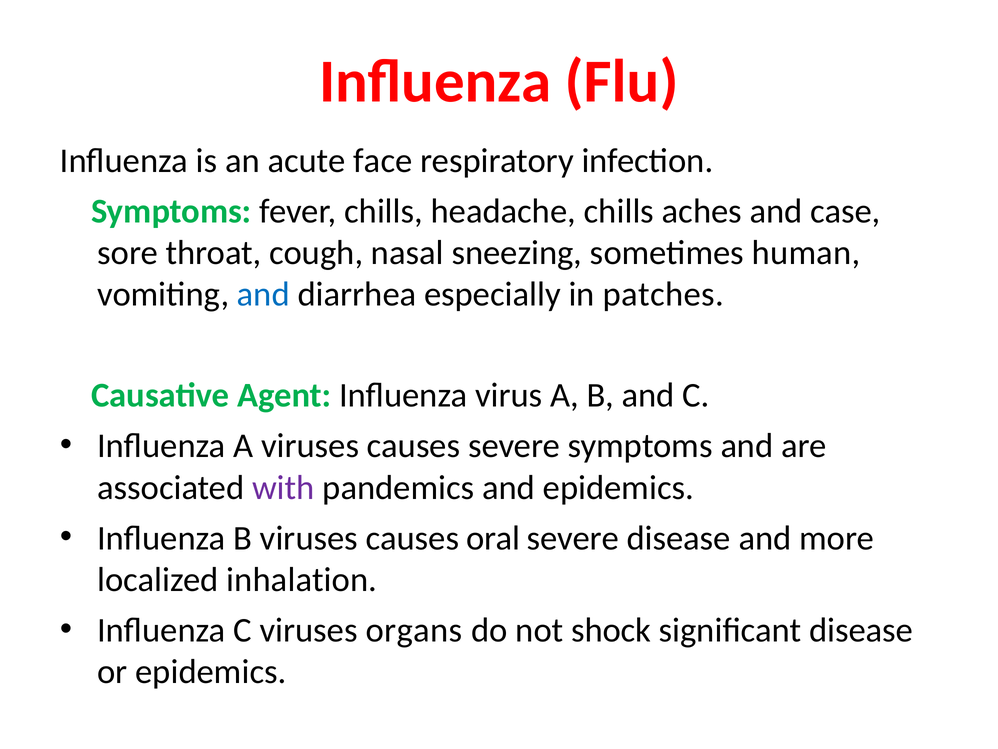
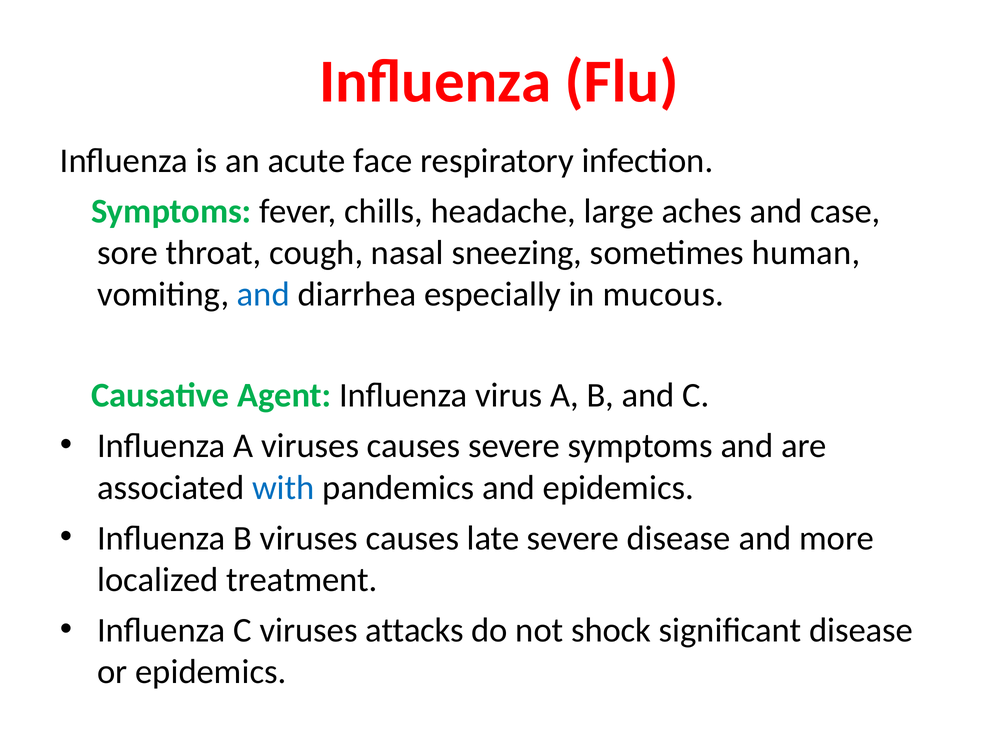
headache chills: chills -> large
patches: patches -> mucous
with colour: purple -> blue
oral: oral -> late
inhalation: inhalation -> treatment
organs: organs -> attacks
